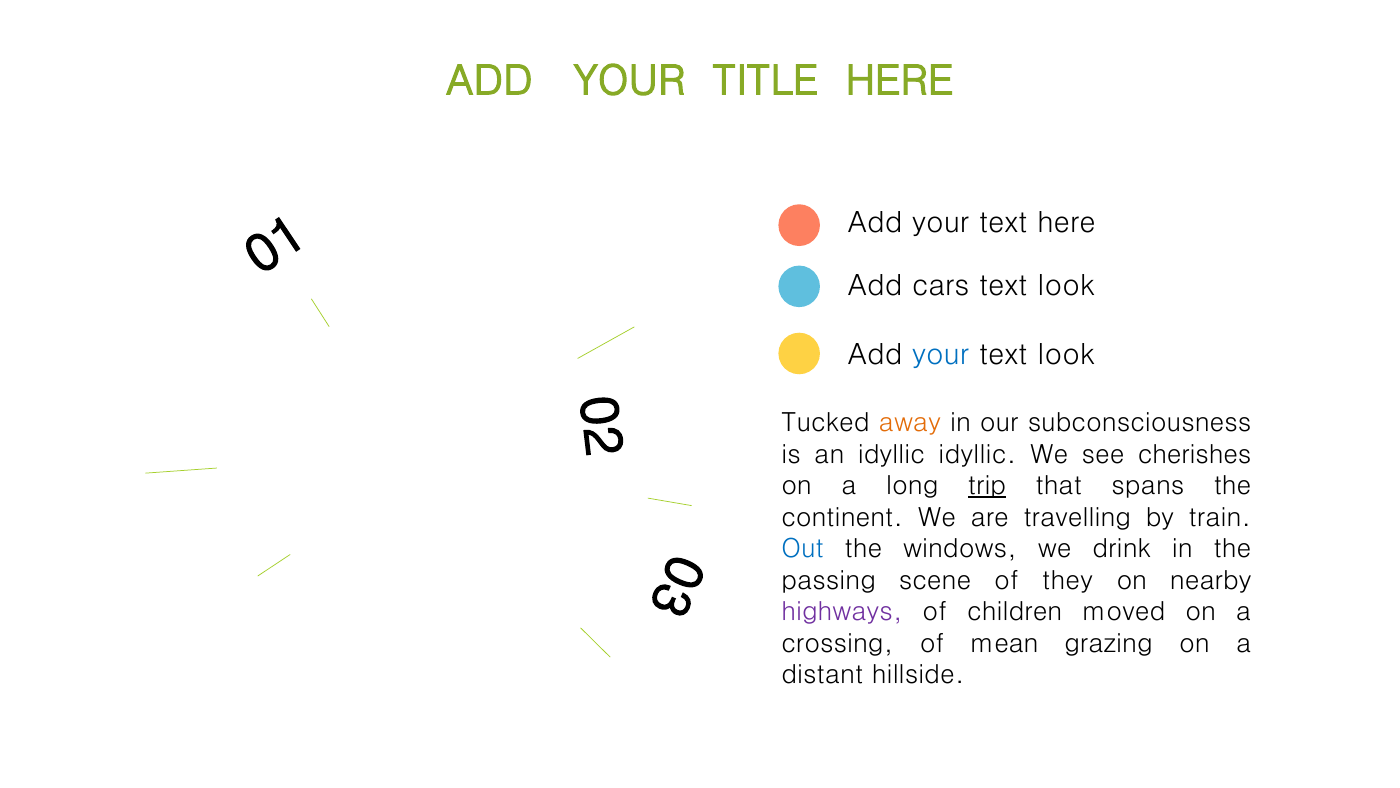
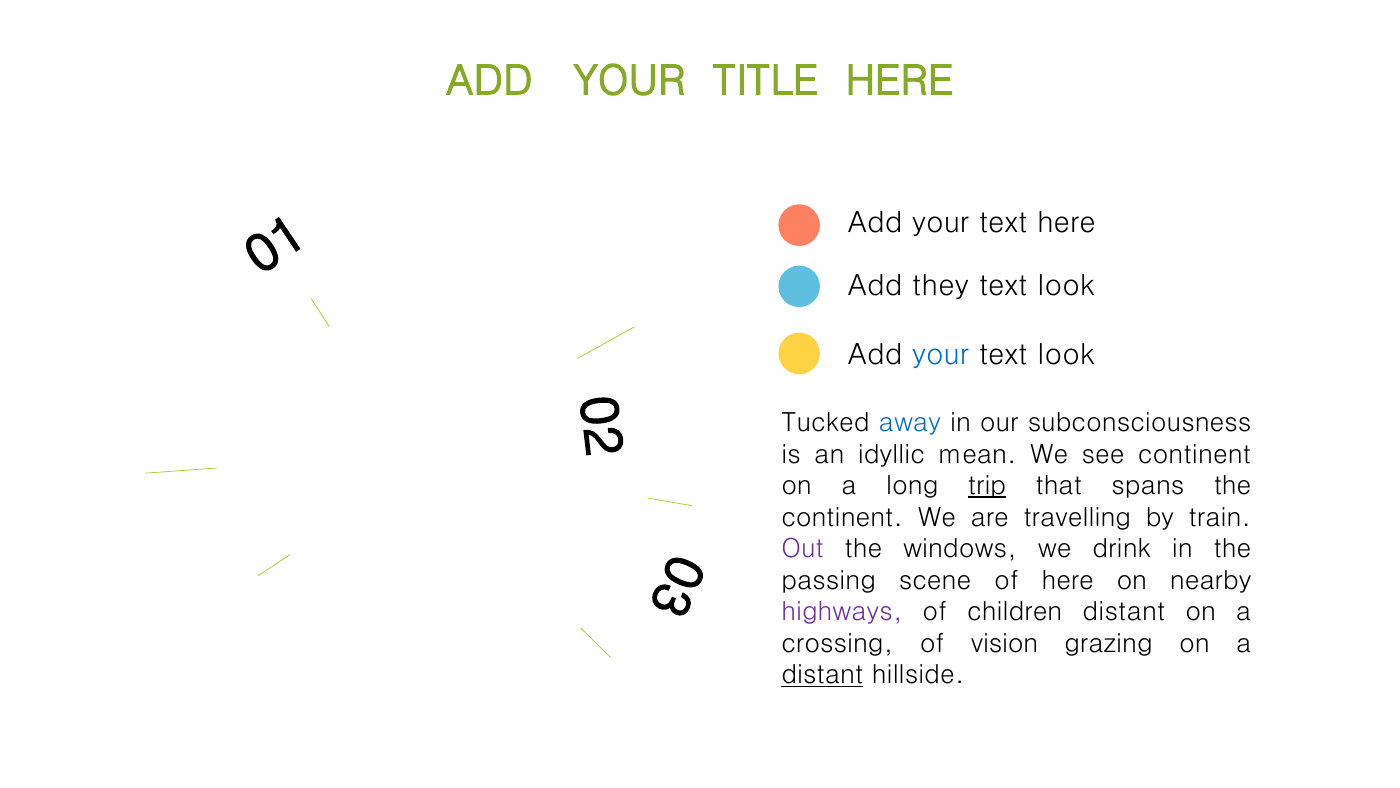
cars: cars -> they
away colour: orange -> blue
idyllic idyllic: idyllic -> mean
see cherishes: cherishes -> continent
Out colour: blue -> purple
of they: they -> here
children moved: moved -> distant
mean: mean -> vision
distant at (822, 675) underline: none -> present
